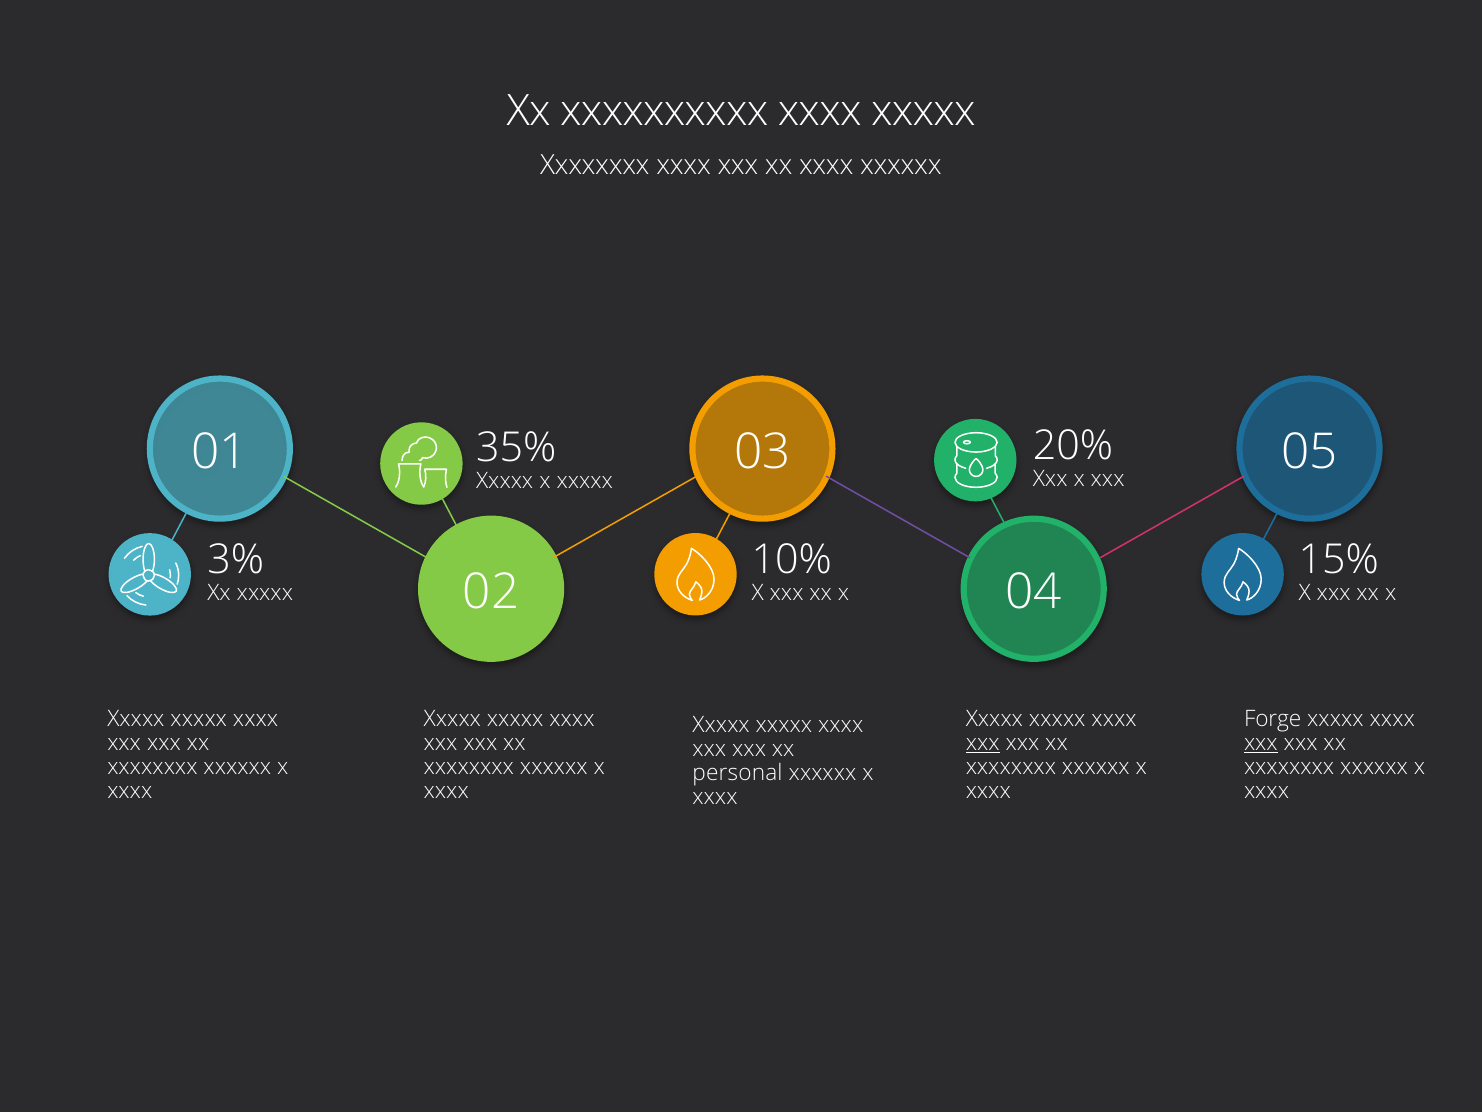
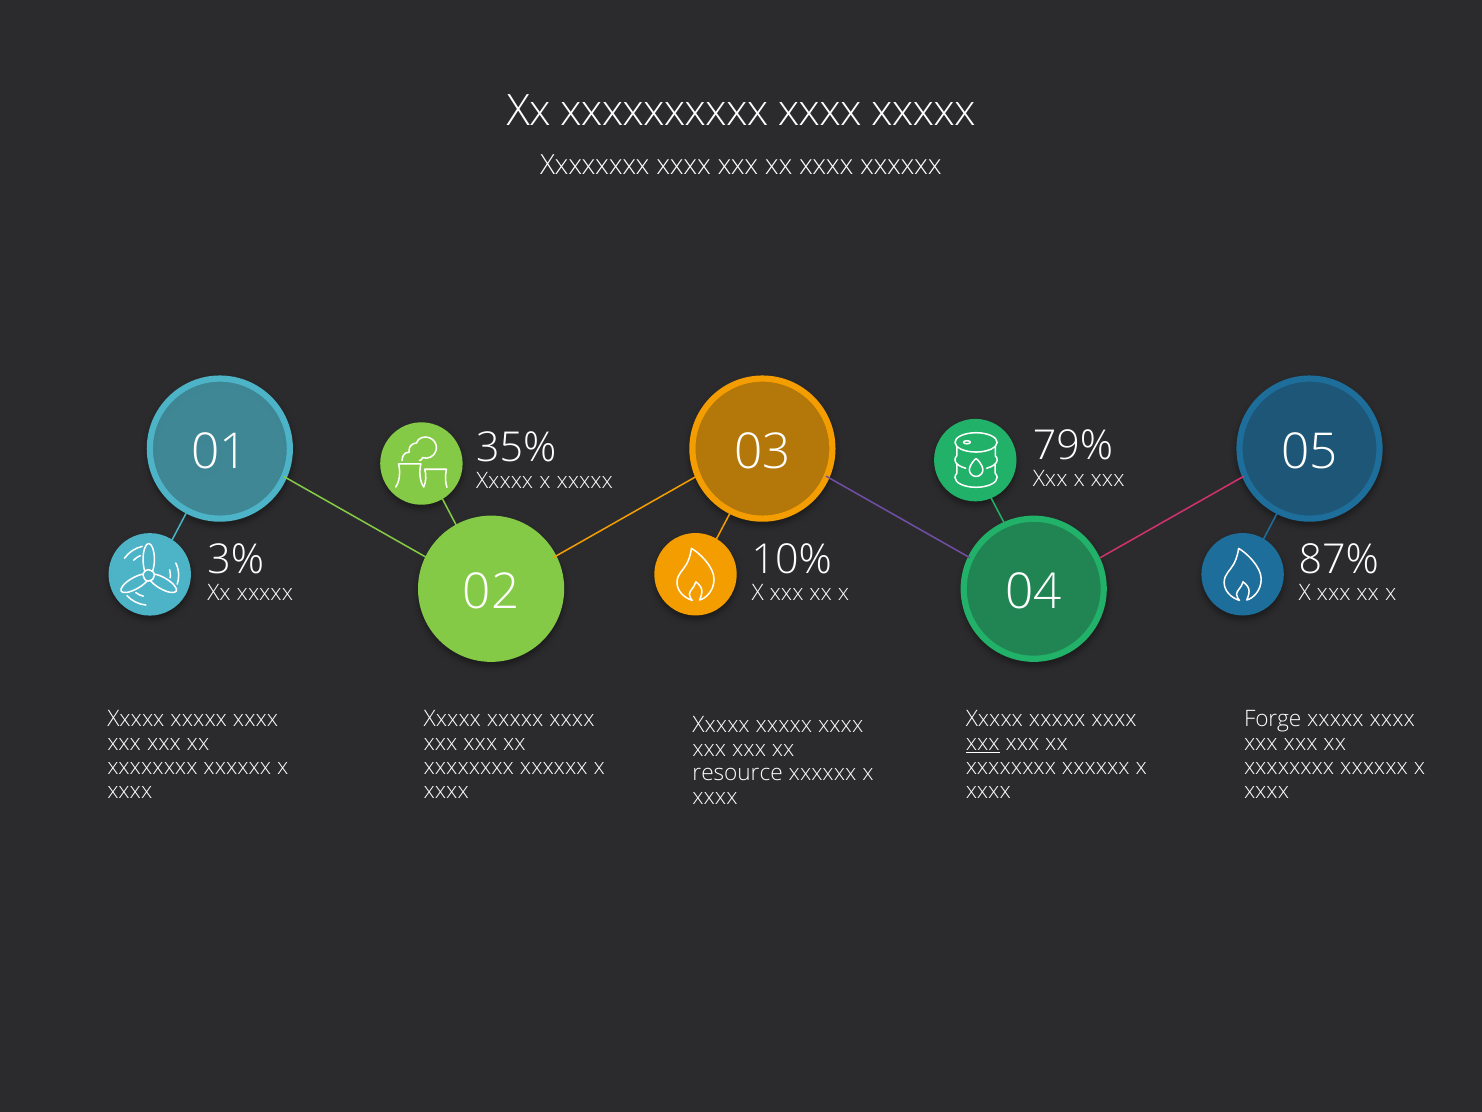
20%: 20% -> 79%
15%: 15% -> 87%
xxx at (1261, 743) underline: present -> none
personal: personal -> resource
